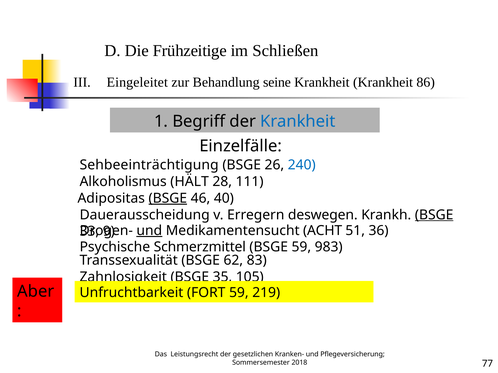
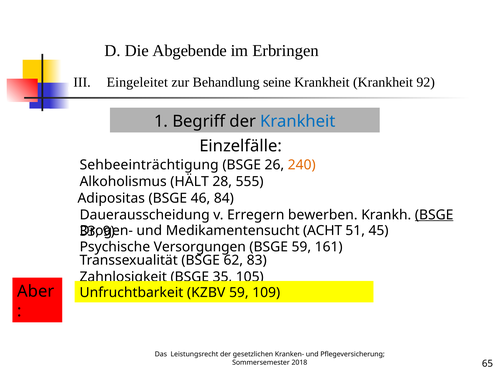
Frühzeitige: Frühzeitige -> Abgebende
Schließen: Schließen -> Erbringen
86: 86 -> 92
240 colour: blue -> orange
111: 111 -> 555
BSGE at (168, 198) underline: present -> none
40: 40 -> 84
deswegen: deswegen -> bewerben
und at (149, 231) underline: present -> none
36: 36 -> 45
Schmerzmittel: Schmerzmittel -> Versorgungen
983: 983 -> 161
FORT: FORT -> KZBV
219: 219 -> 109
77: 77 -> 65
